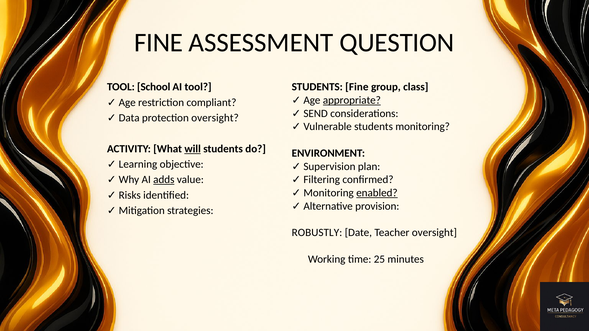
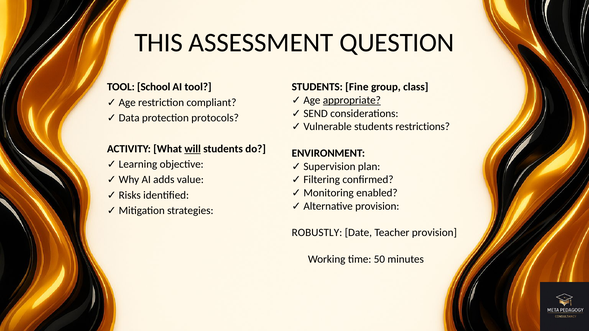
FINE at (159, 43): FINE -> THIS
protection oversight: oversight -> protocols
monitoring: monitoring -> restrictions
adds underline: present -> none
enabled underline: present -> none
Teacher oversight: oversight -> provision
25: 25 -> 50
